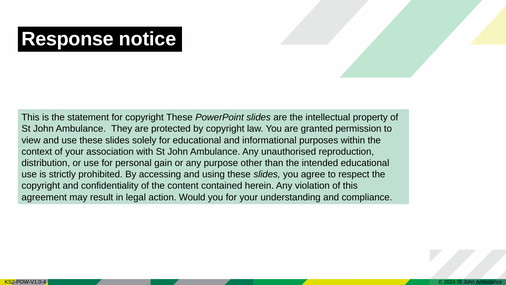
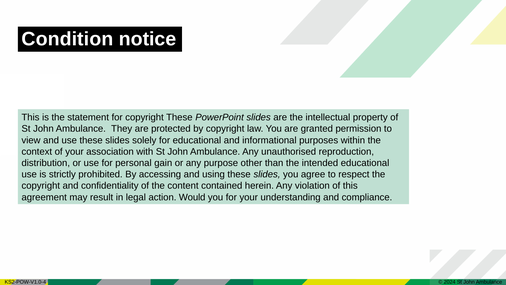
Response: Response -> Condition
